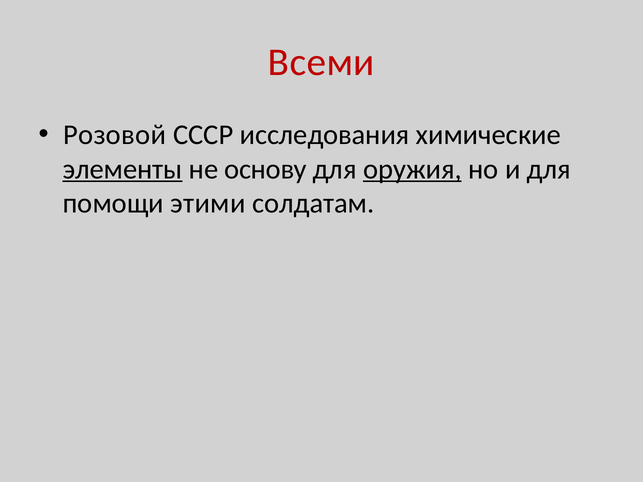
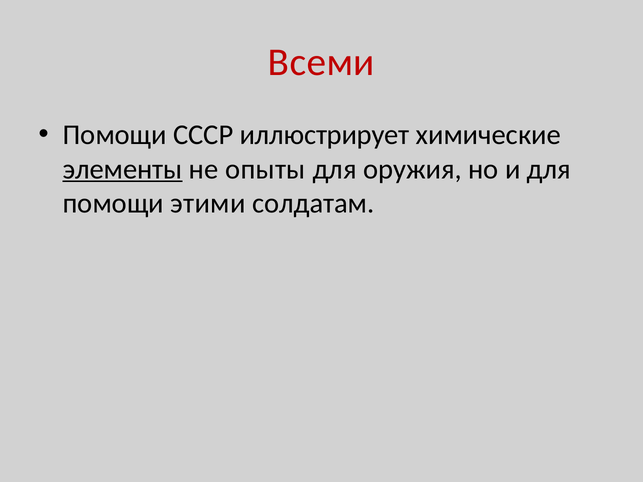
Розовой at (115, 135): Розовой -> Помощи
исследования: исследования -> иллюстрирует
основу: основу -> опыты
оружия underline: present -> none
